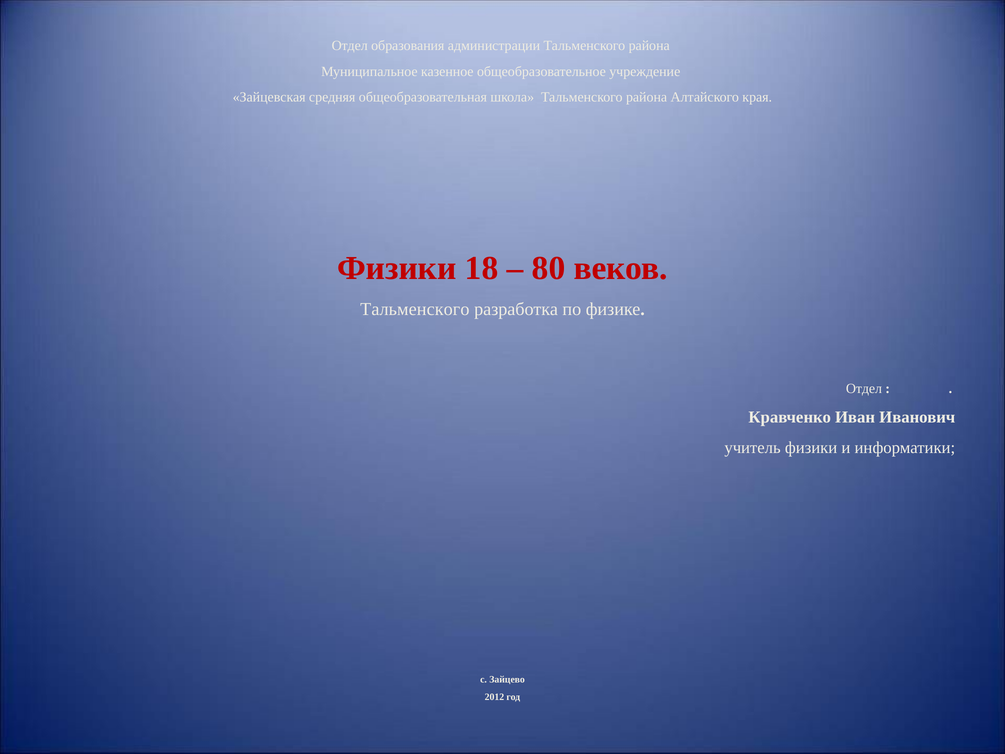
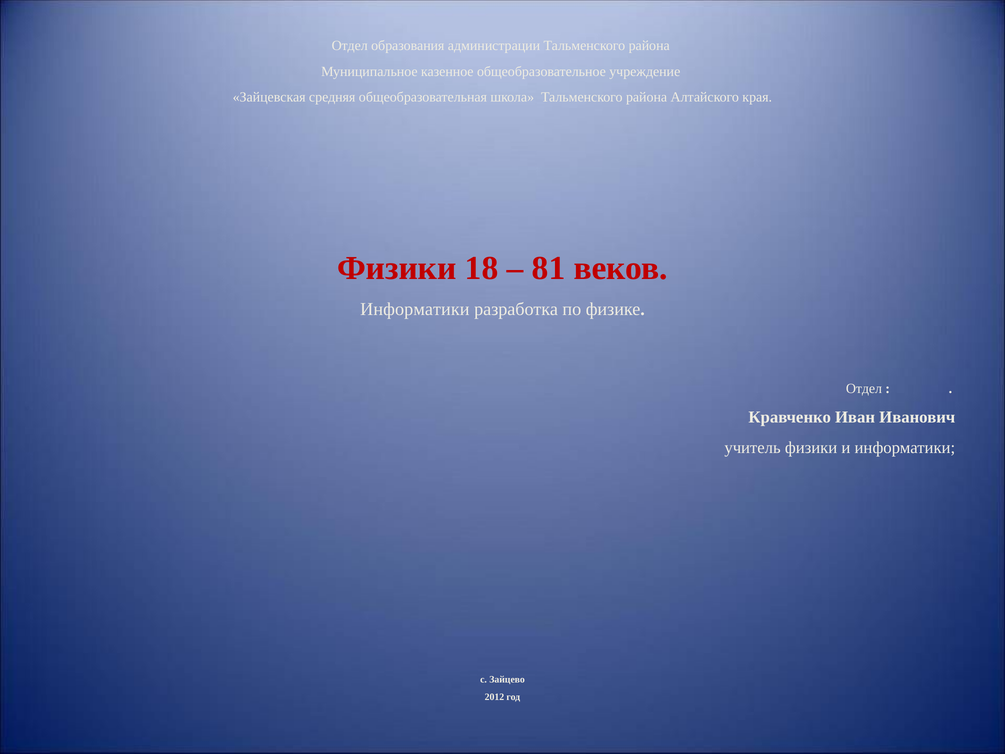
80: 80 -> 81
Тальменского at (415, 309): Тальменского -> Информатики
